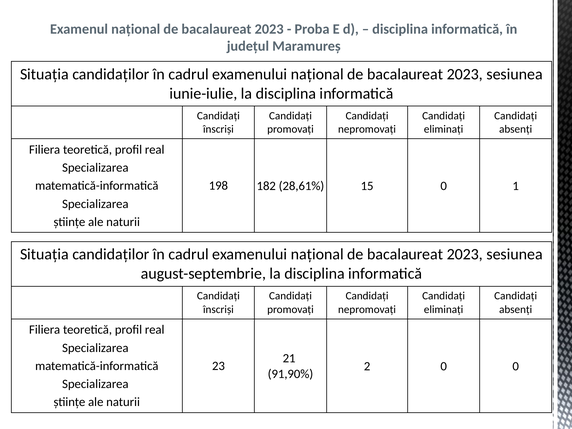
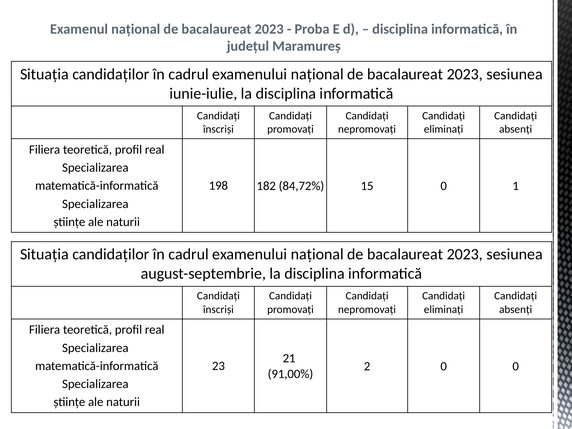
28,61%: 28,61% -> 84,72%
91,90%: 91,90% -> 91,00%
